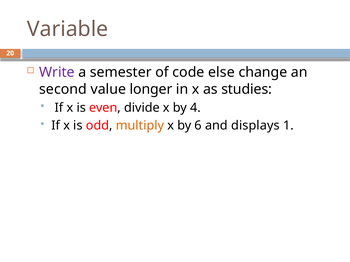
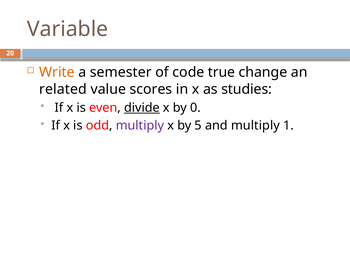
Write colour: purple -> orange
else: else -> true
second: second -> related
longer: longer -> scores
divide underline: none -> present
4: 4 -> 0
multiply at (140, 126) colour: orange -> purple
6: 6 -> 5
and displays: displays -> multiply
